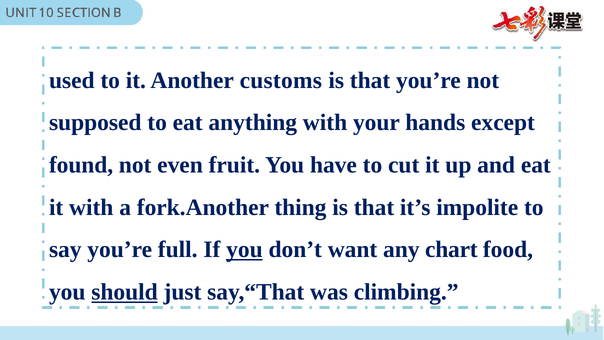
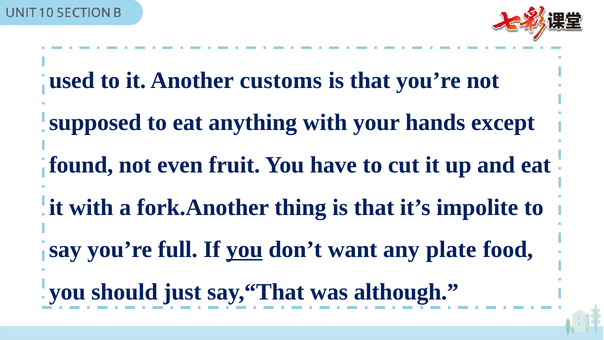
chart: chart -> plate
should underline: present -> none
climbing: climbing -> although
